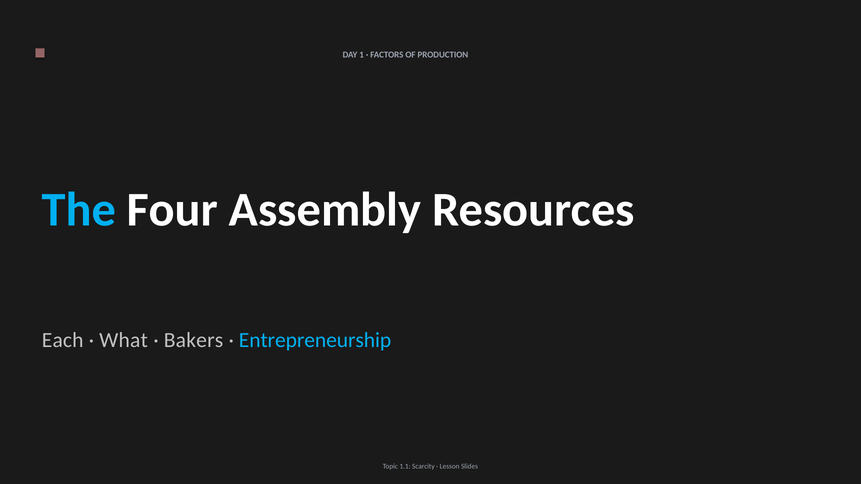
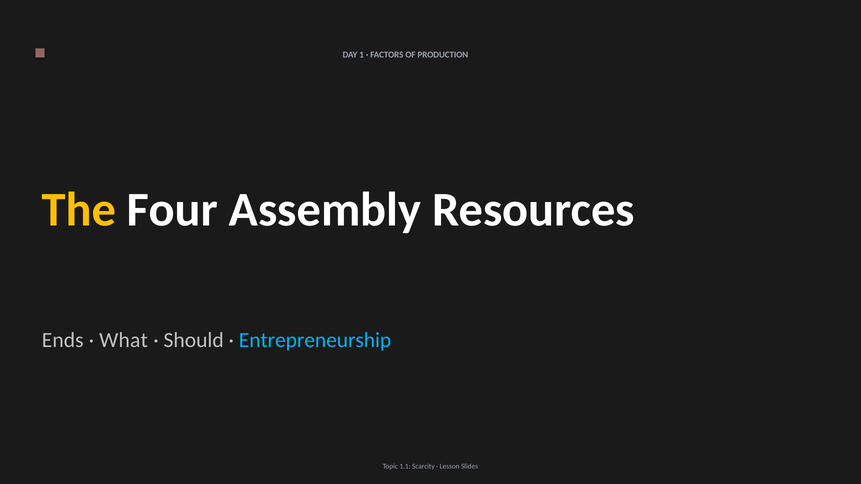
The colour: light blue -> yellow
Each: Each -> Ends
Bakers: Bakers -> Should
